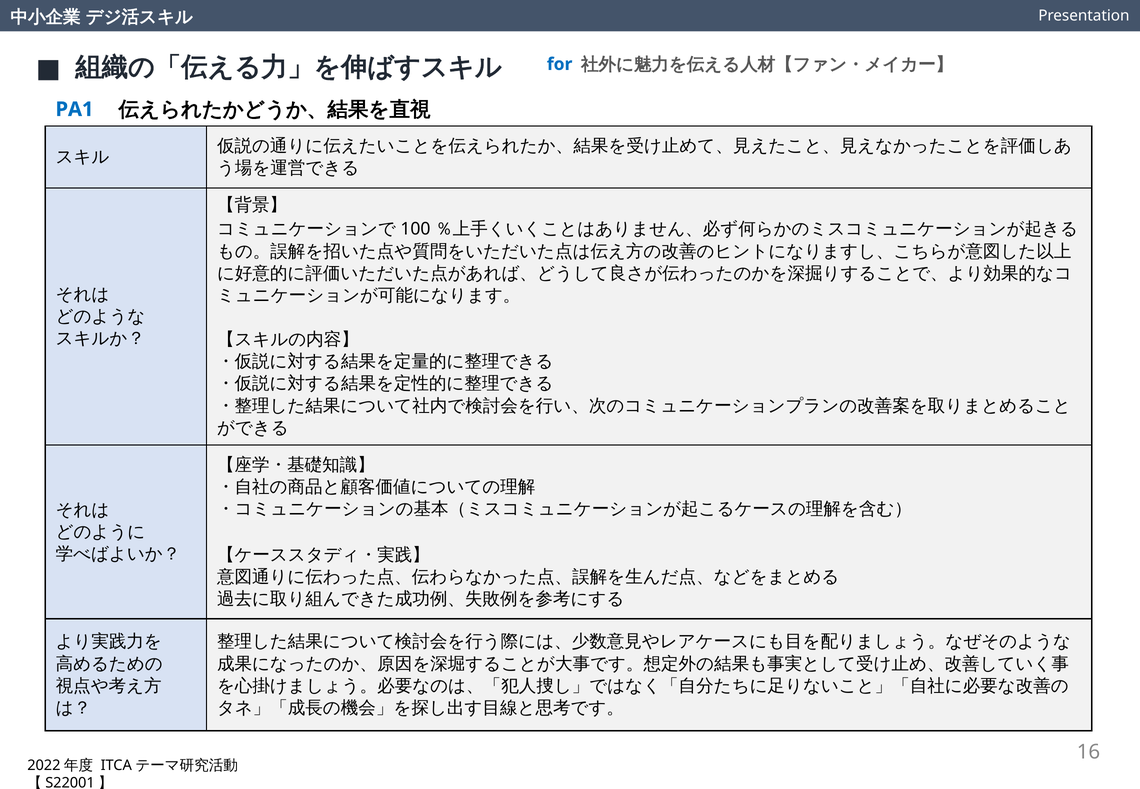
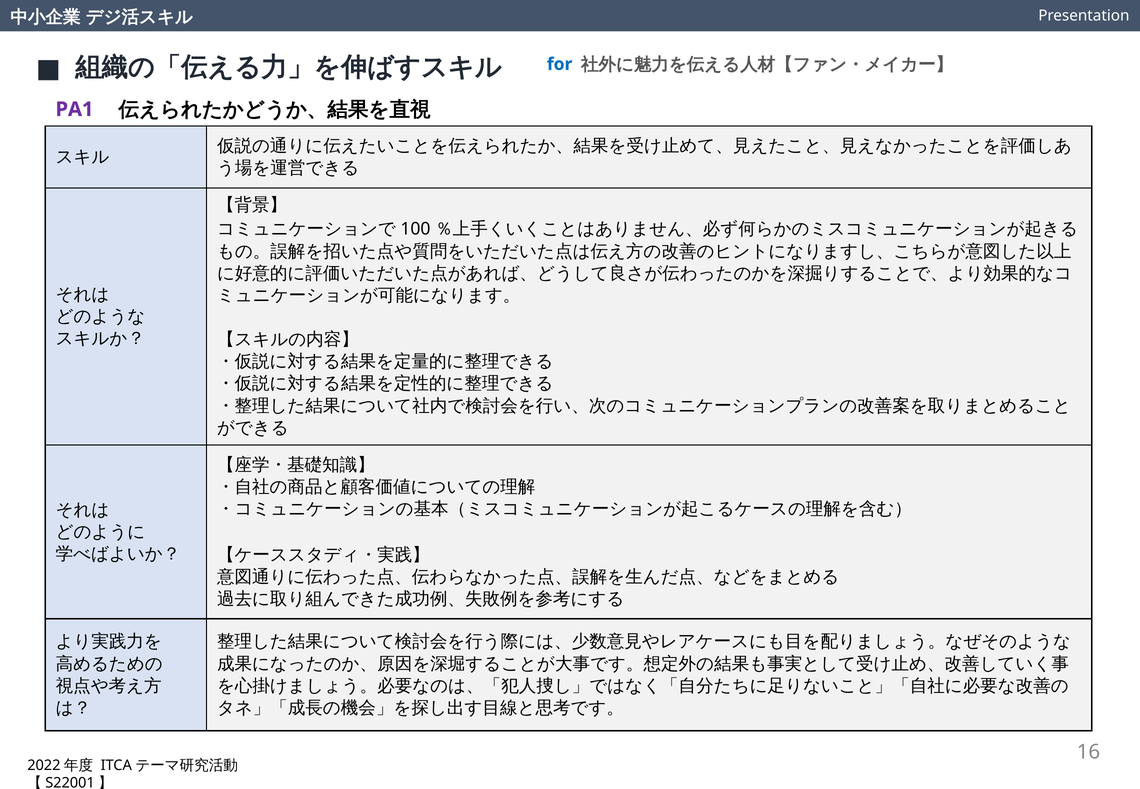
PA1 colour: blue -> purple
